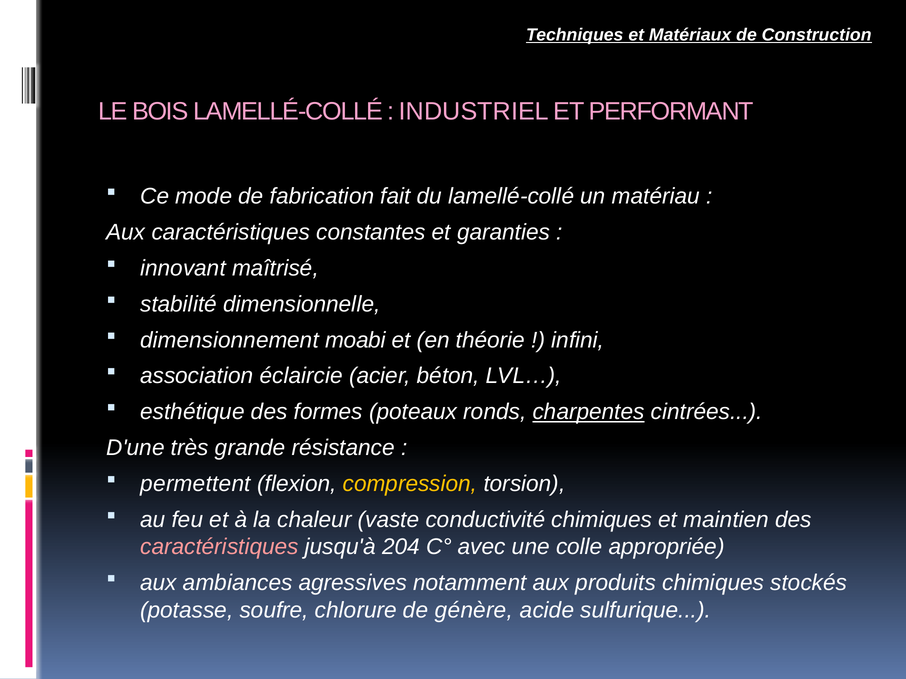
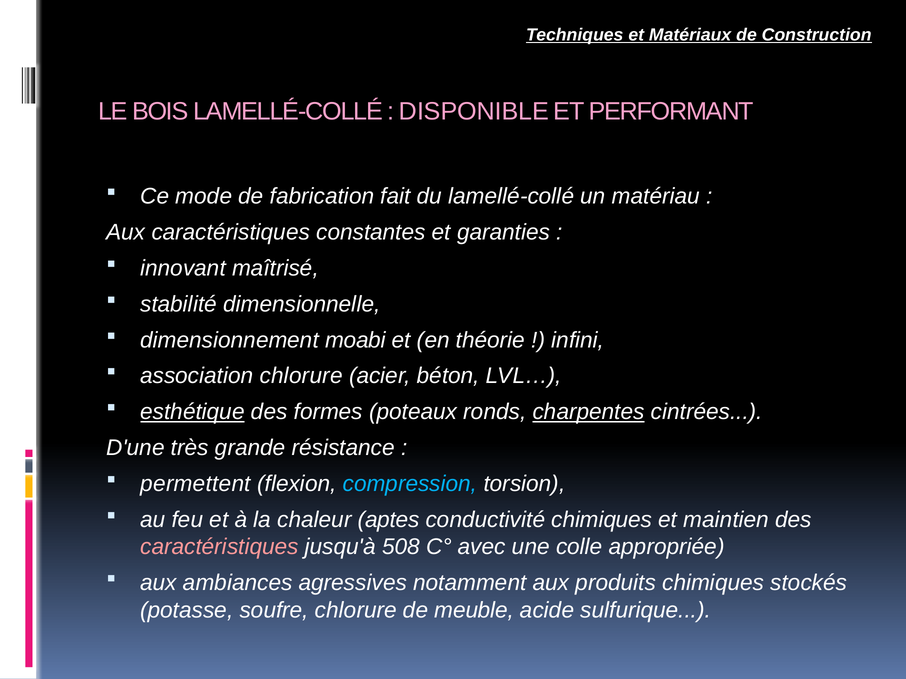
INDUSTRIEL: INDUSTRIEL -> DISPONIBLE
association éclaircie: éclaircie -> chlorure
esthétique underline: none -> present
compression colour: yellow -> light blue
vaste: vaste -> aptes
204: 204 -> 508
génère: génère -> meuble
